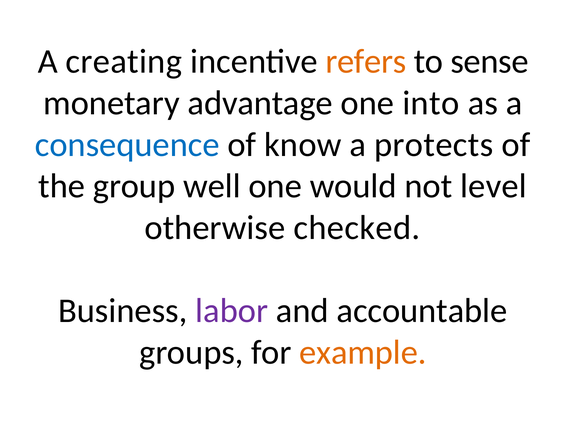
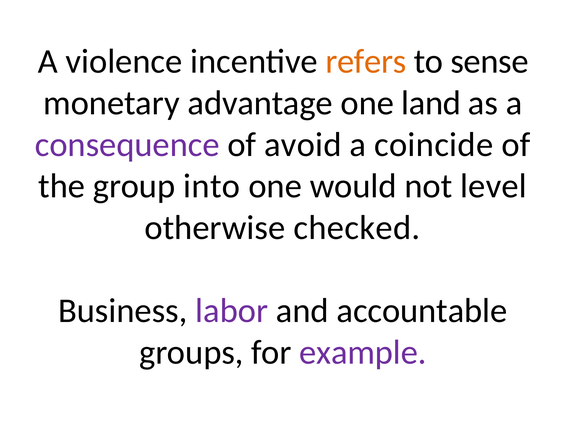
creating: creating -> violence
into: into -> land
consequence colour: blue -> purple
know: know -> avoid
protects: protects -> coincide
well: well -> into
example colour: orange -> purple
